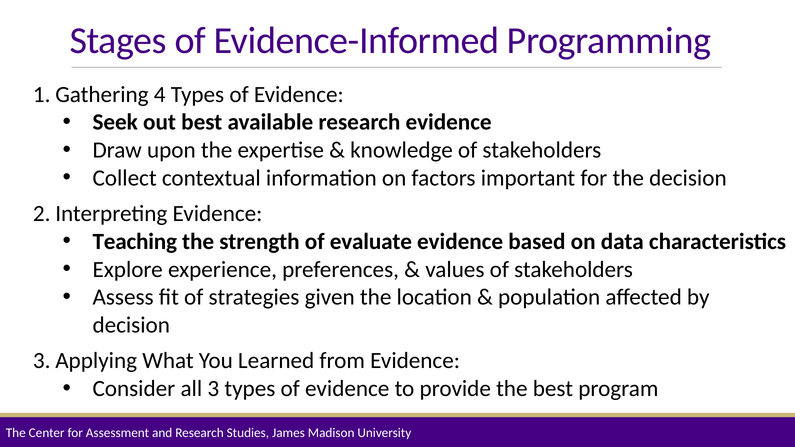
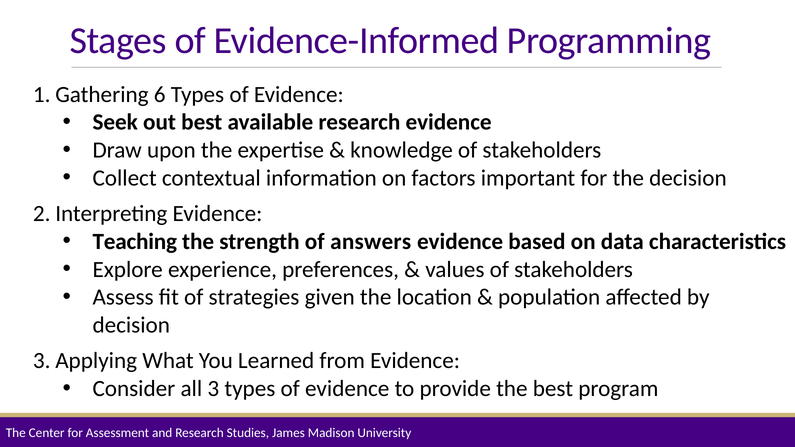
4: 4 -> 6
evaluate: evaluate -> answers
